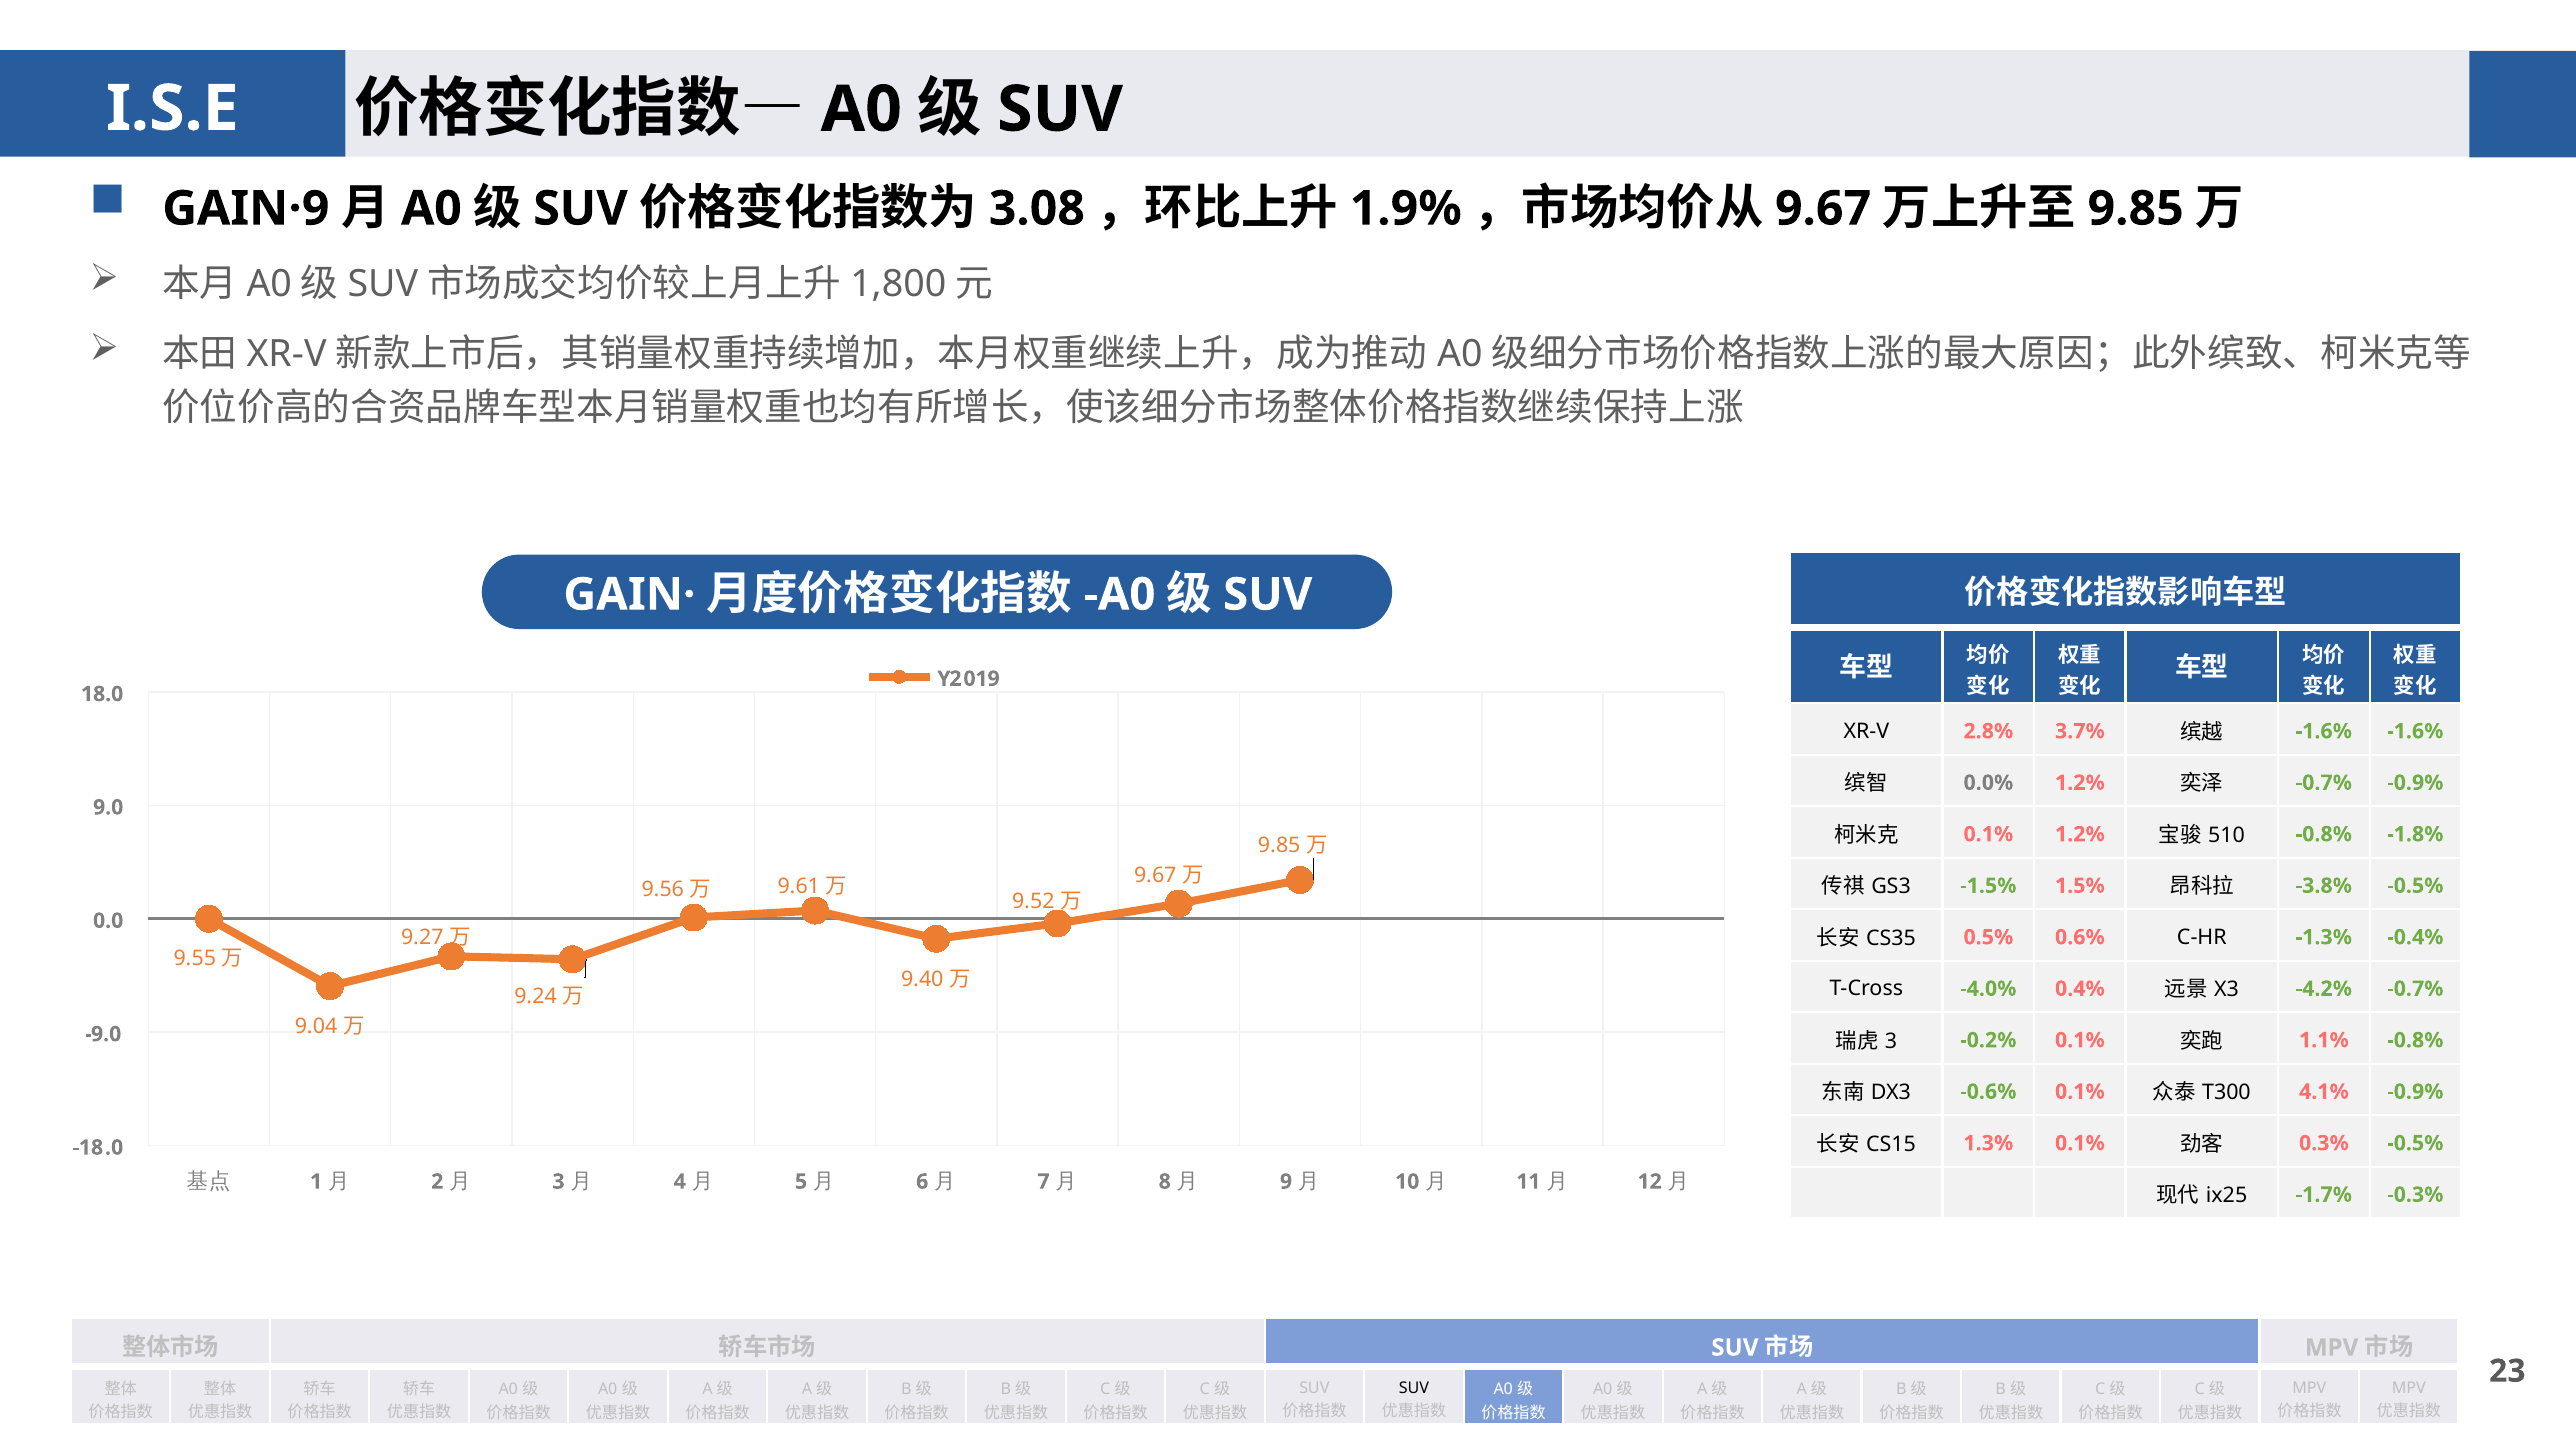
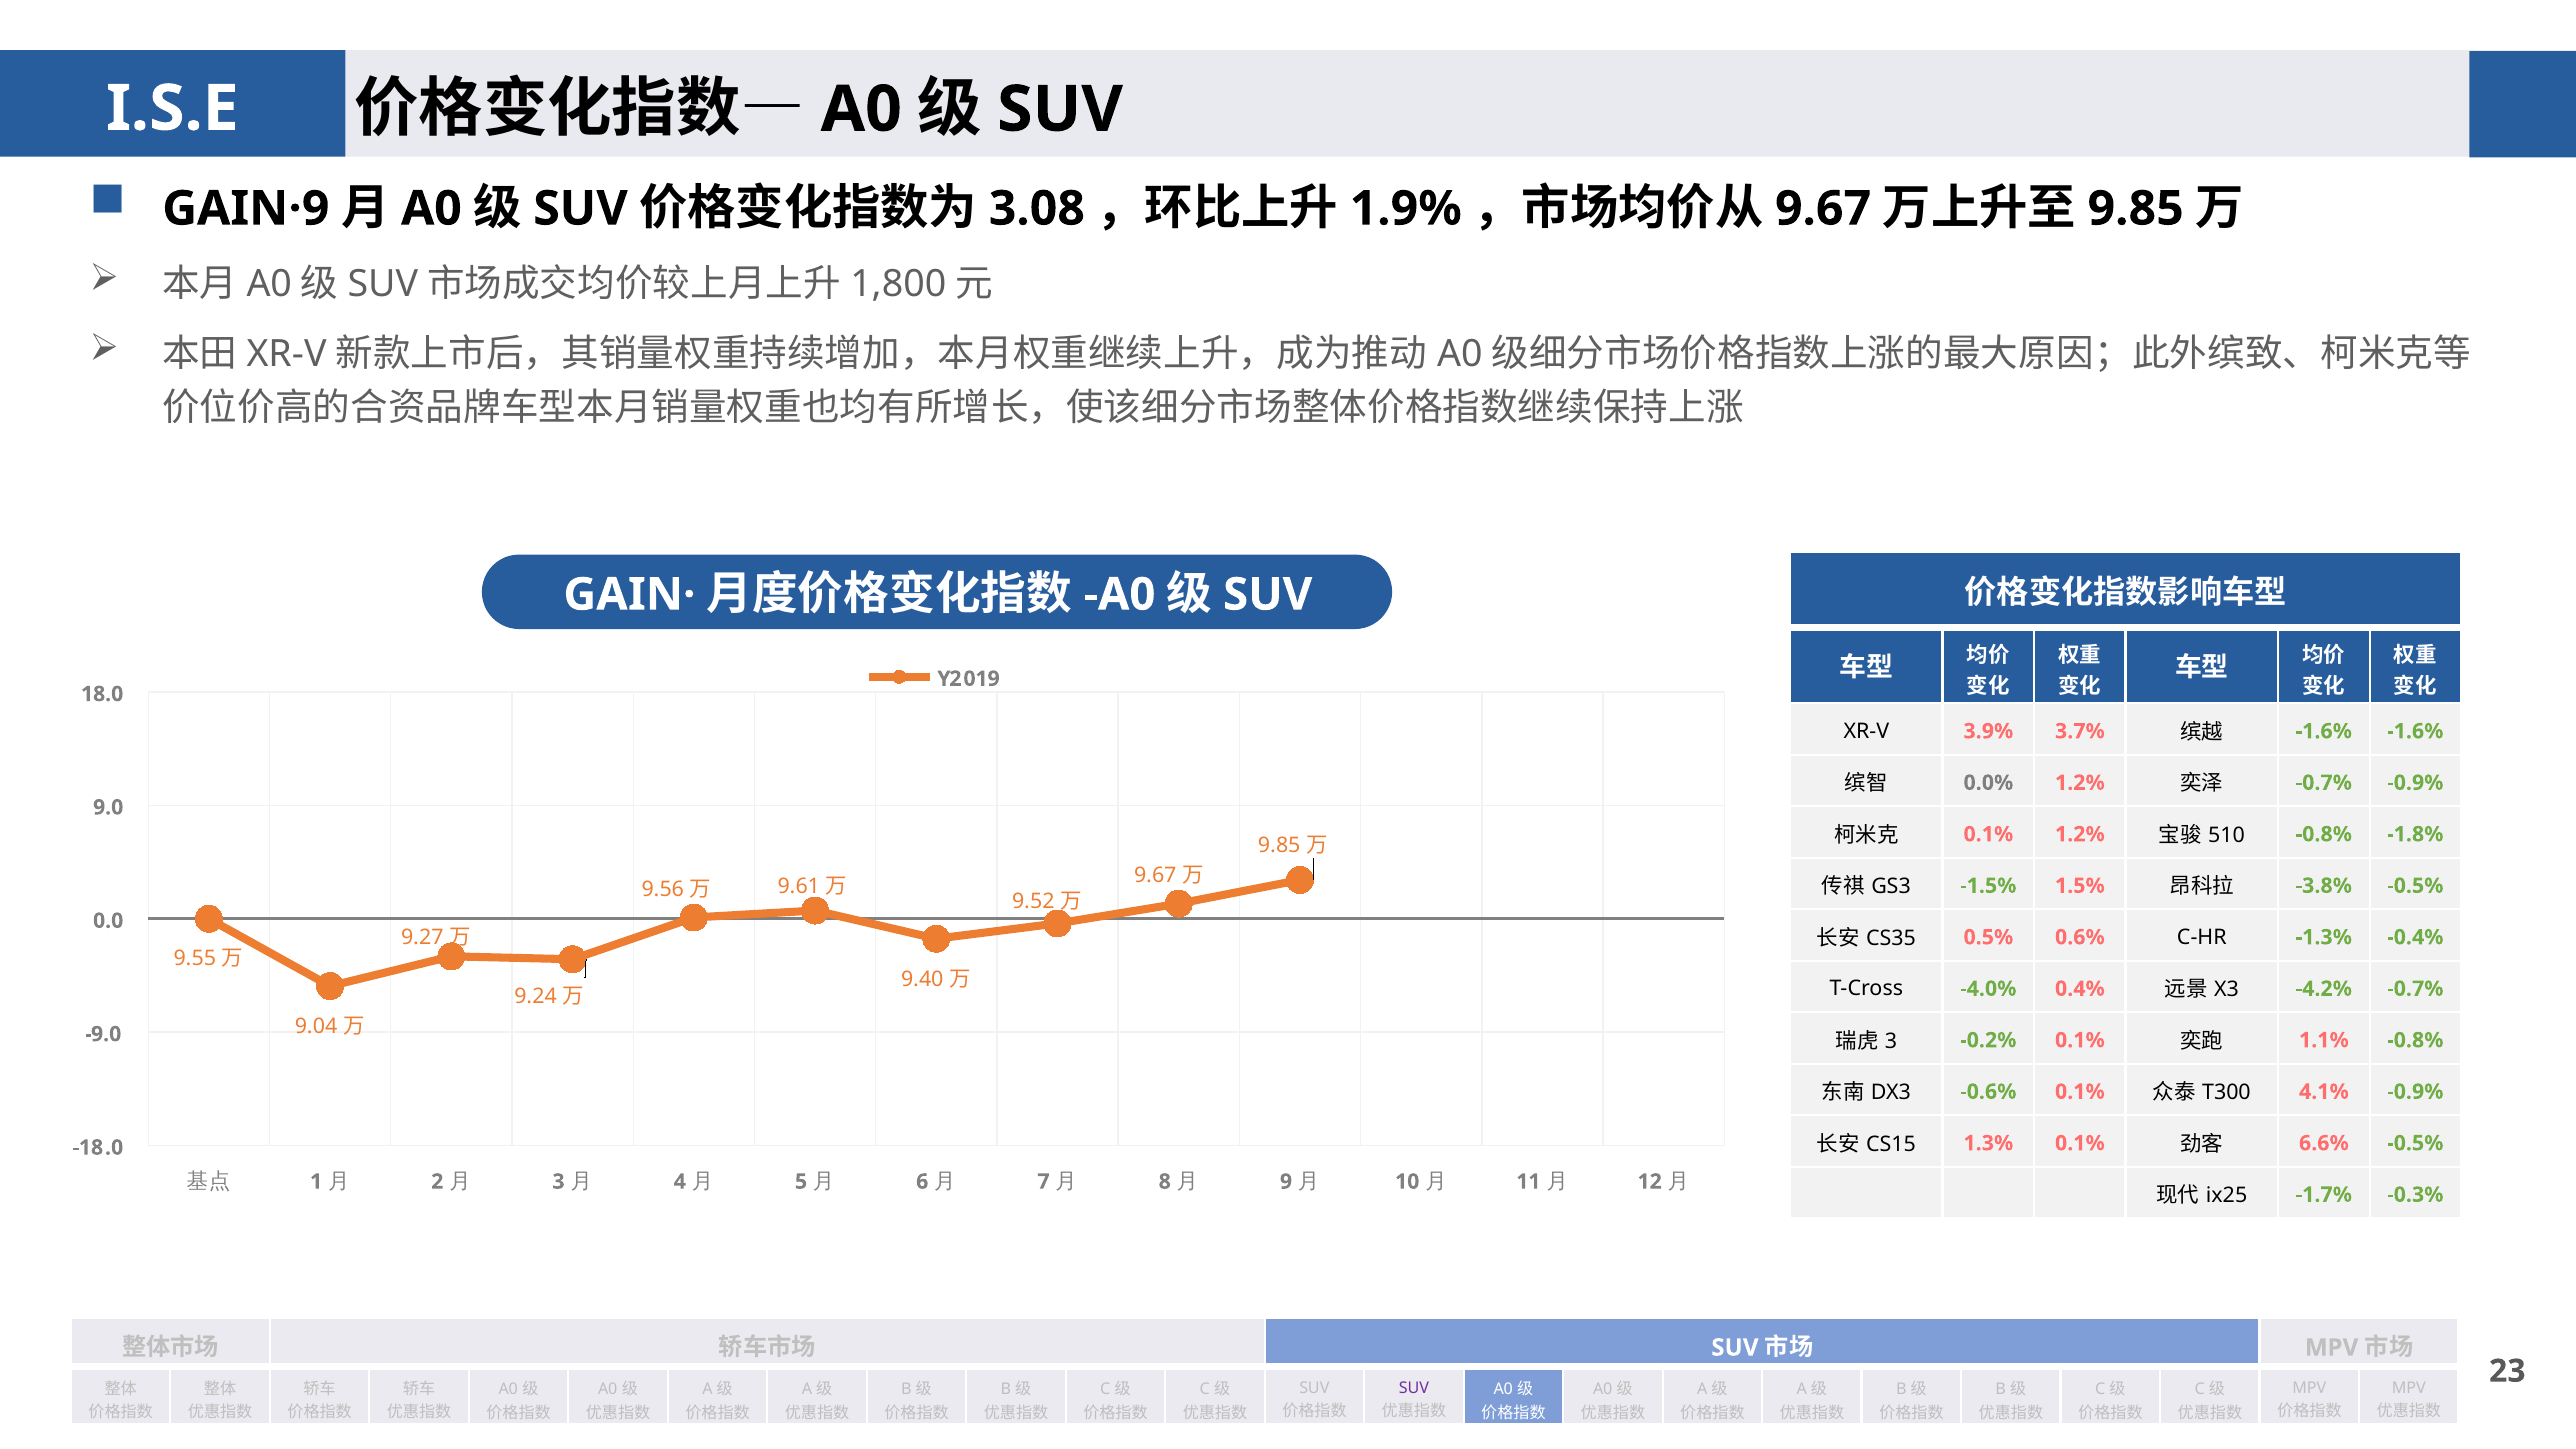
2.8%: 2.8% -> 3.9%
0.3%: 0.3% -> 6.6%
SUV at (1414, 1388) colour: black -> purple
